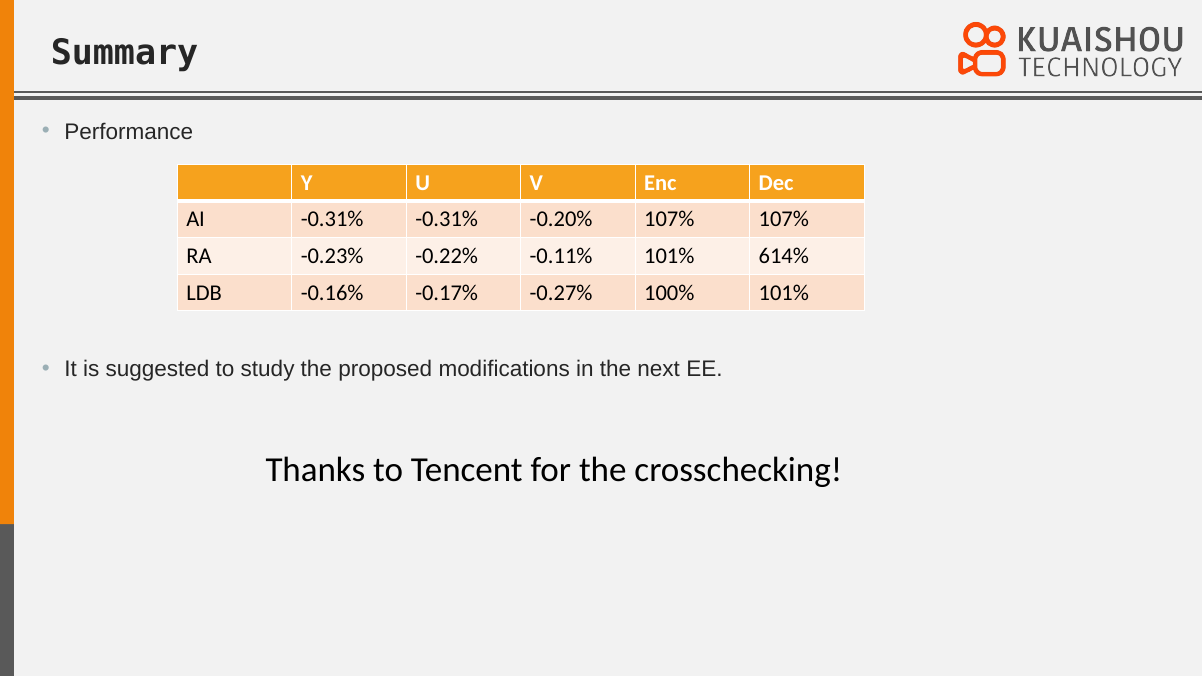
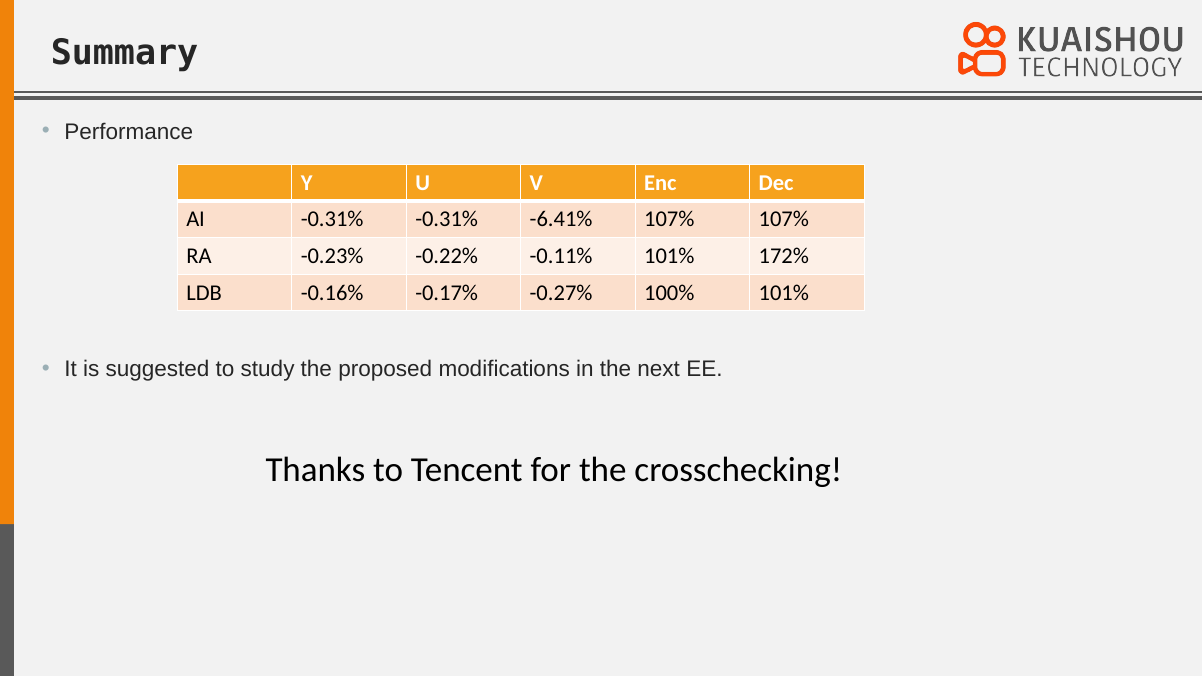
-0.20%: -0.20% -> -6.41%
614%: 614% -> 172%
